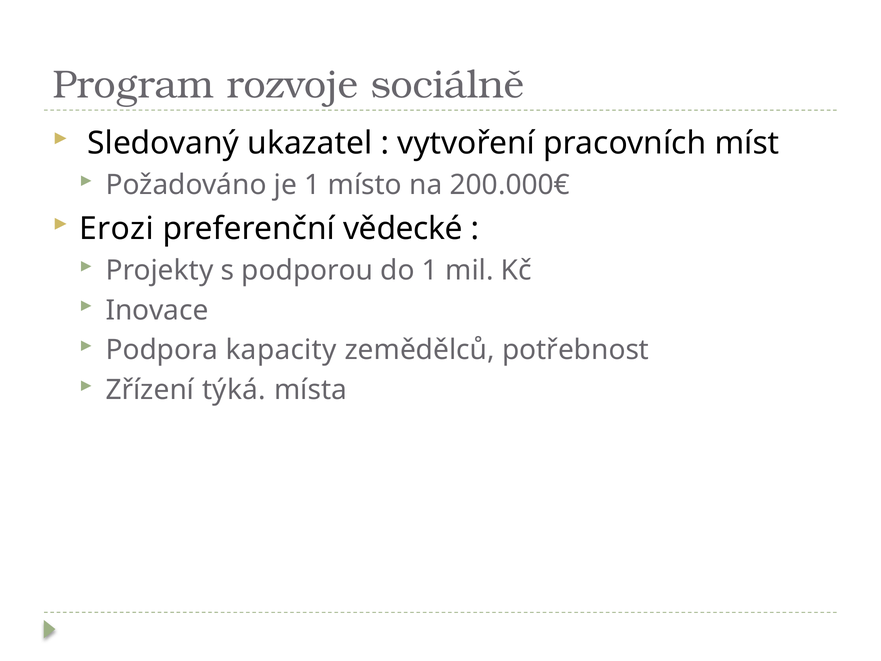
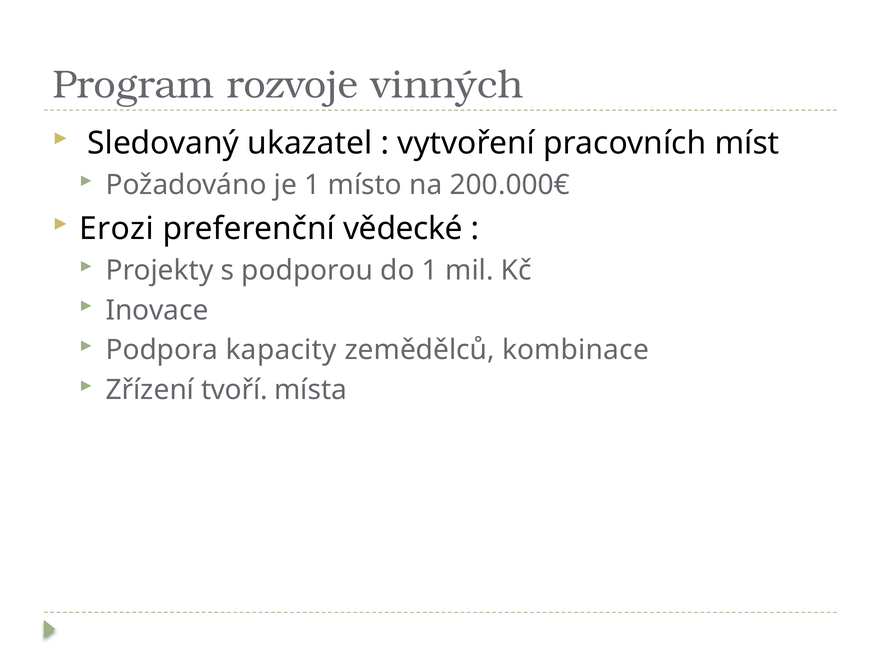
sociálně: sociálně -> vinných
potřebnost: potřebnost -> kombinace
týká: týká -> tvoří
